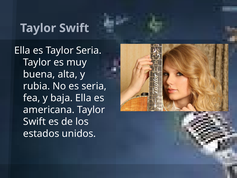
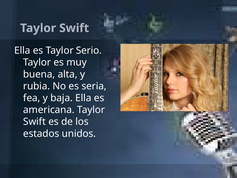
Taylor Seria: Seria -> Serio
